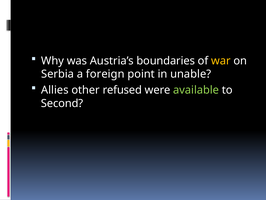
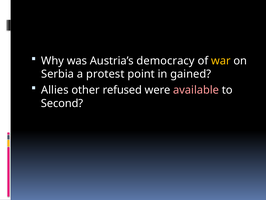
boundaries: boundaries -> democracy
foreign: foreign -> protest
unable: unable -> gained
available colour: light green -> pink
